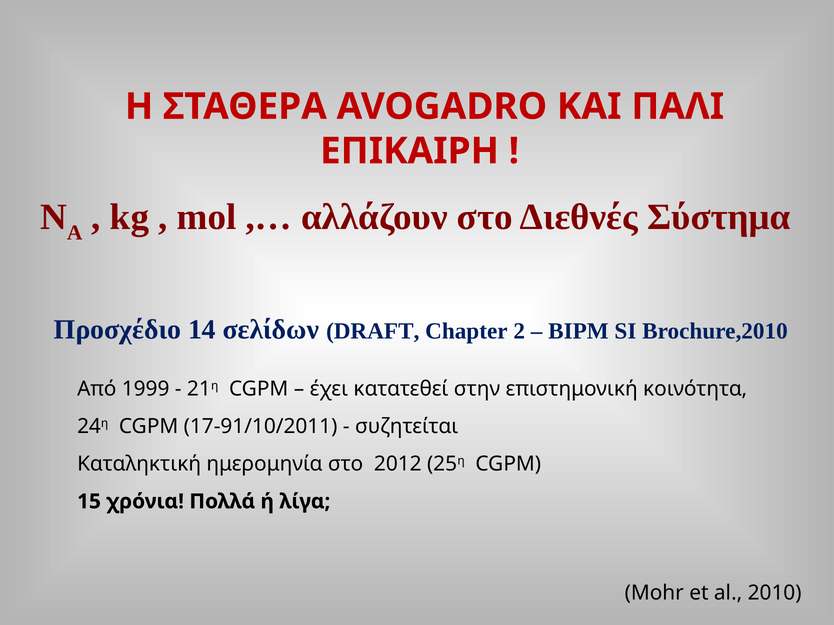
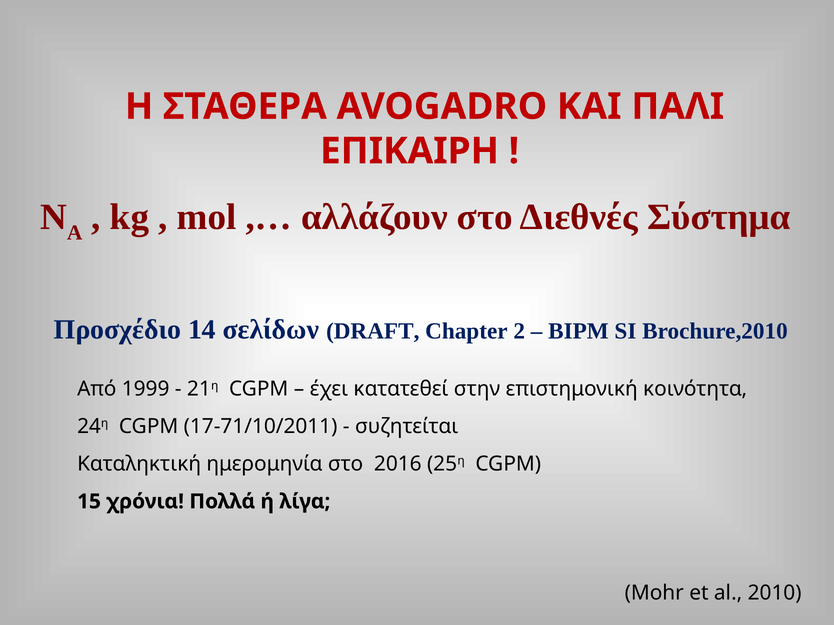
17-91/10/2011: 17-91/10/2011 -> 17-71/10/2011
2012: 2012 -> 2016
